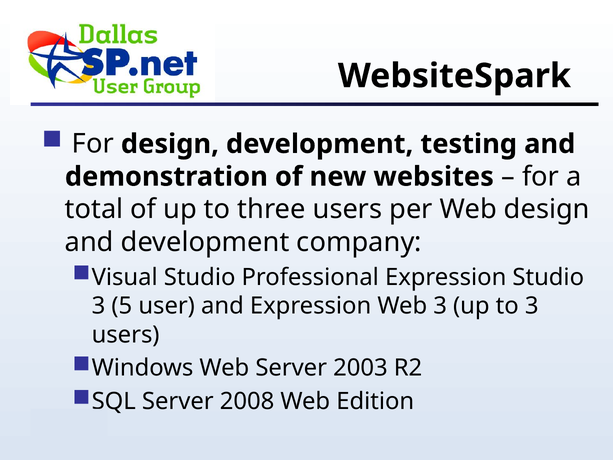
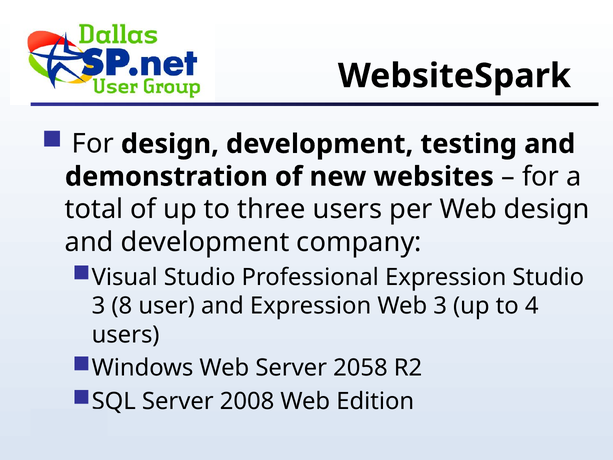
5: 5 -> 8
to 3: 3 -> 4
2003: 2003 -> 2058
